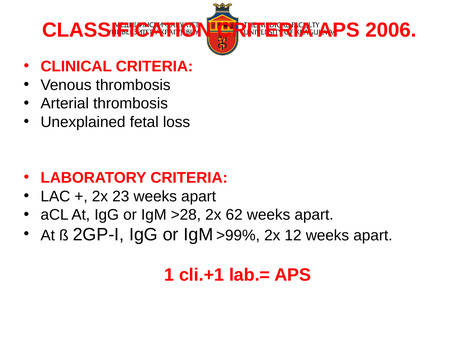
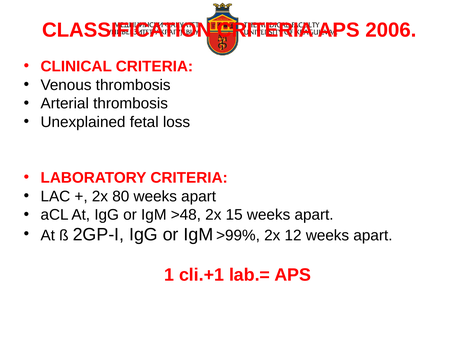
23: 23 -> 80
>28: >28 -> >48
62: 62 -> 15
